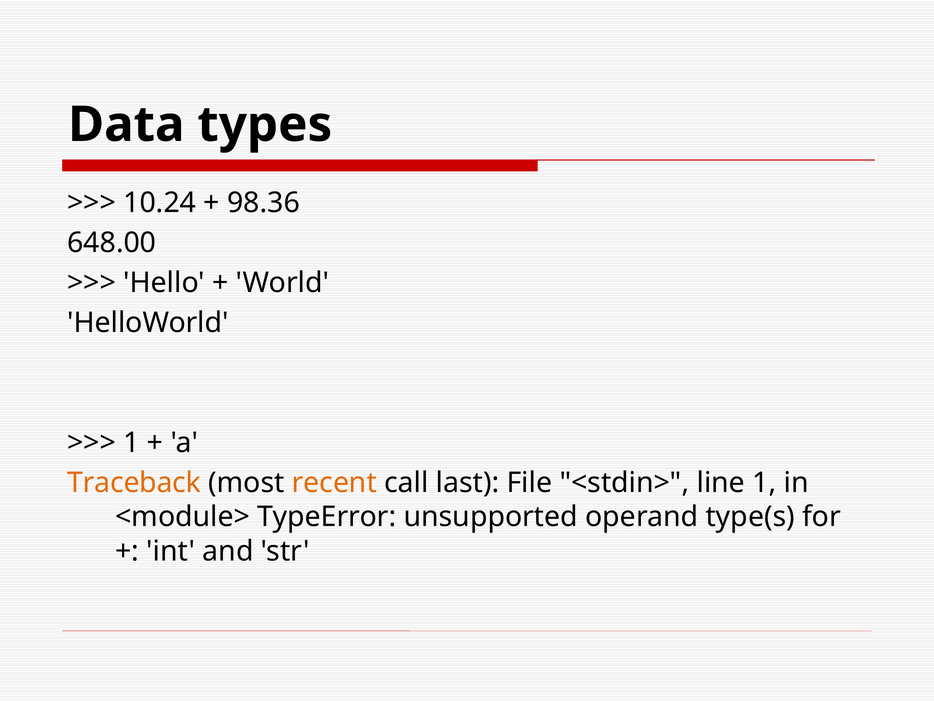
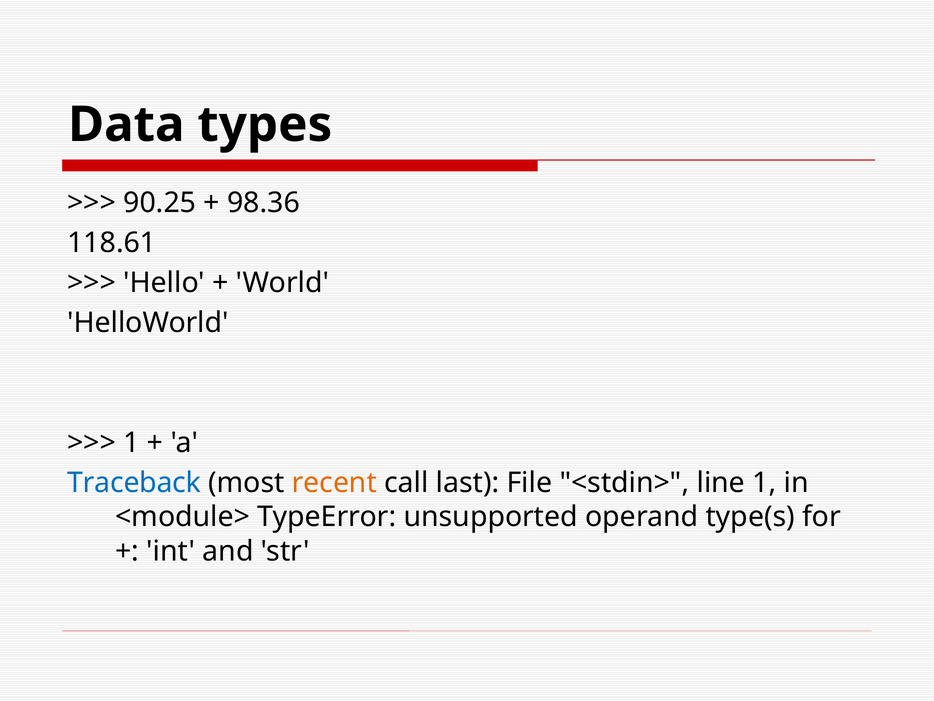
10.24: 10.24 -> 90.25
648.00: 648.00 -> 118.61
Traceback colour: orange -> blue
